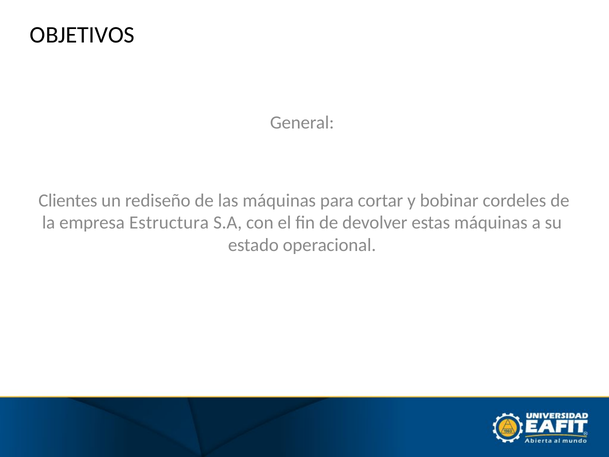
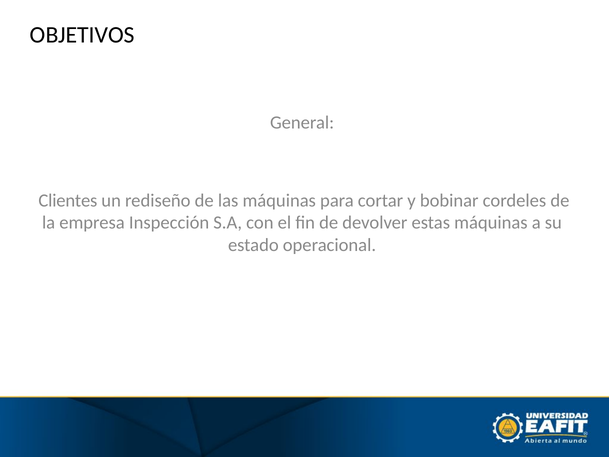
Estructura: Estructura -> Inspección
